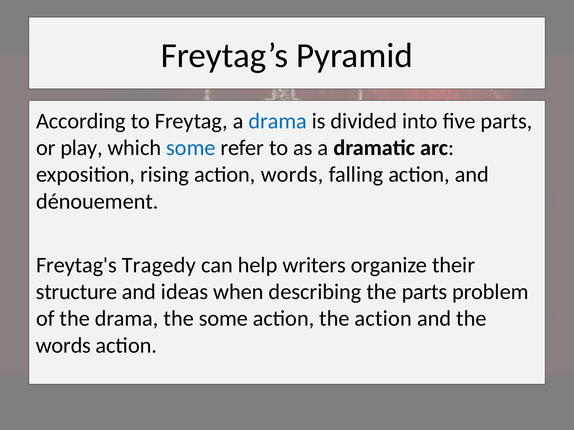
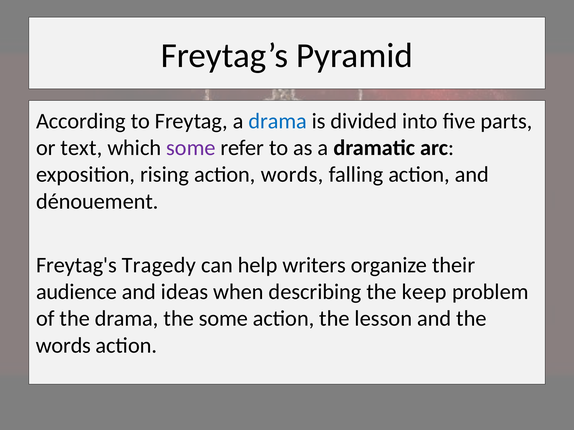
play: play -> text
some at (191, 148) colour: blue -> purple
structure: structure -> audience
the parts: parts -> keep
the action: action -> lesson
